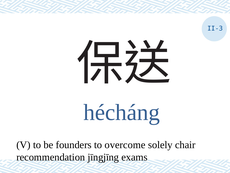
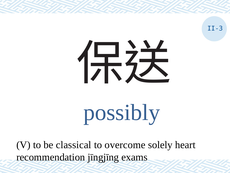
hécháng: hécháng -> possibly
founders: founders -> classical
chair: chair -> heart
